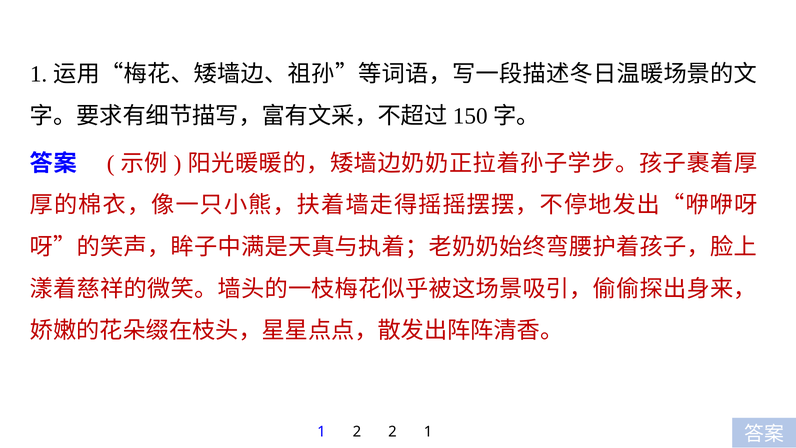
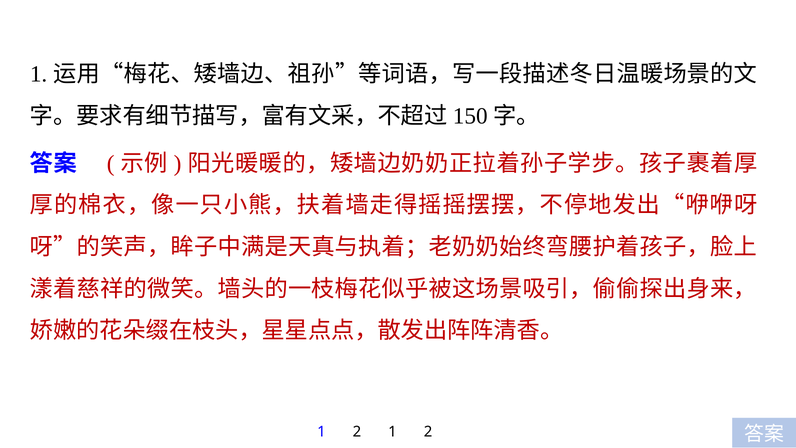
2 2: 2 -> 1
1 1: 1 -> 2
